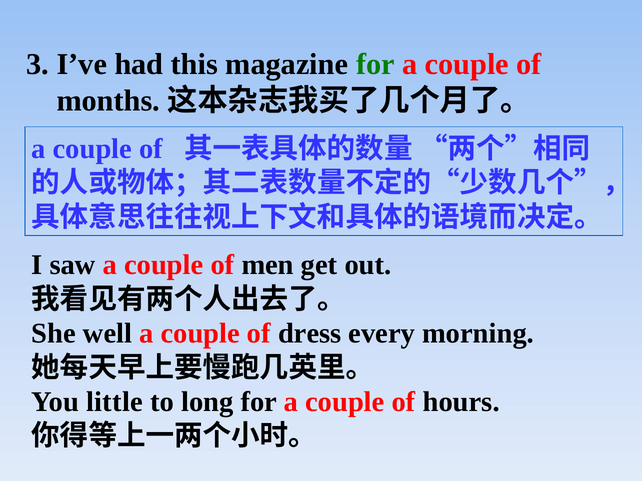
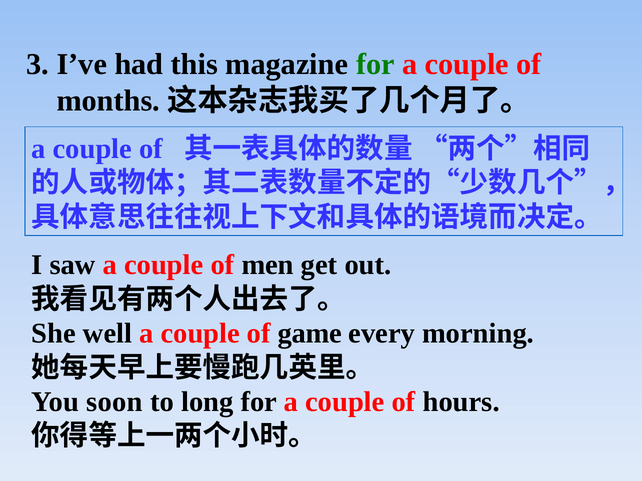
dress: dress -> game
little: little -> soon
